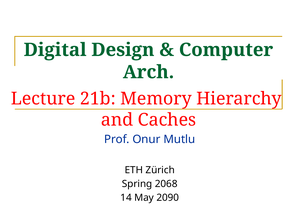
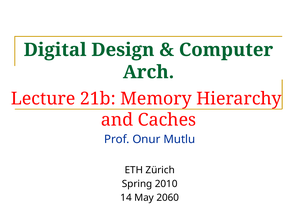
2068: 2068 -> 2010
2090: 2090 -> 2060
